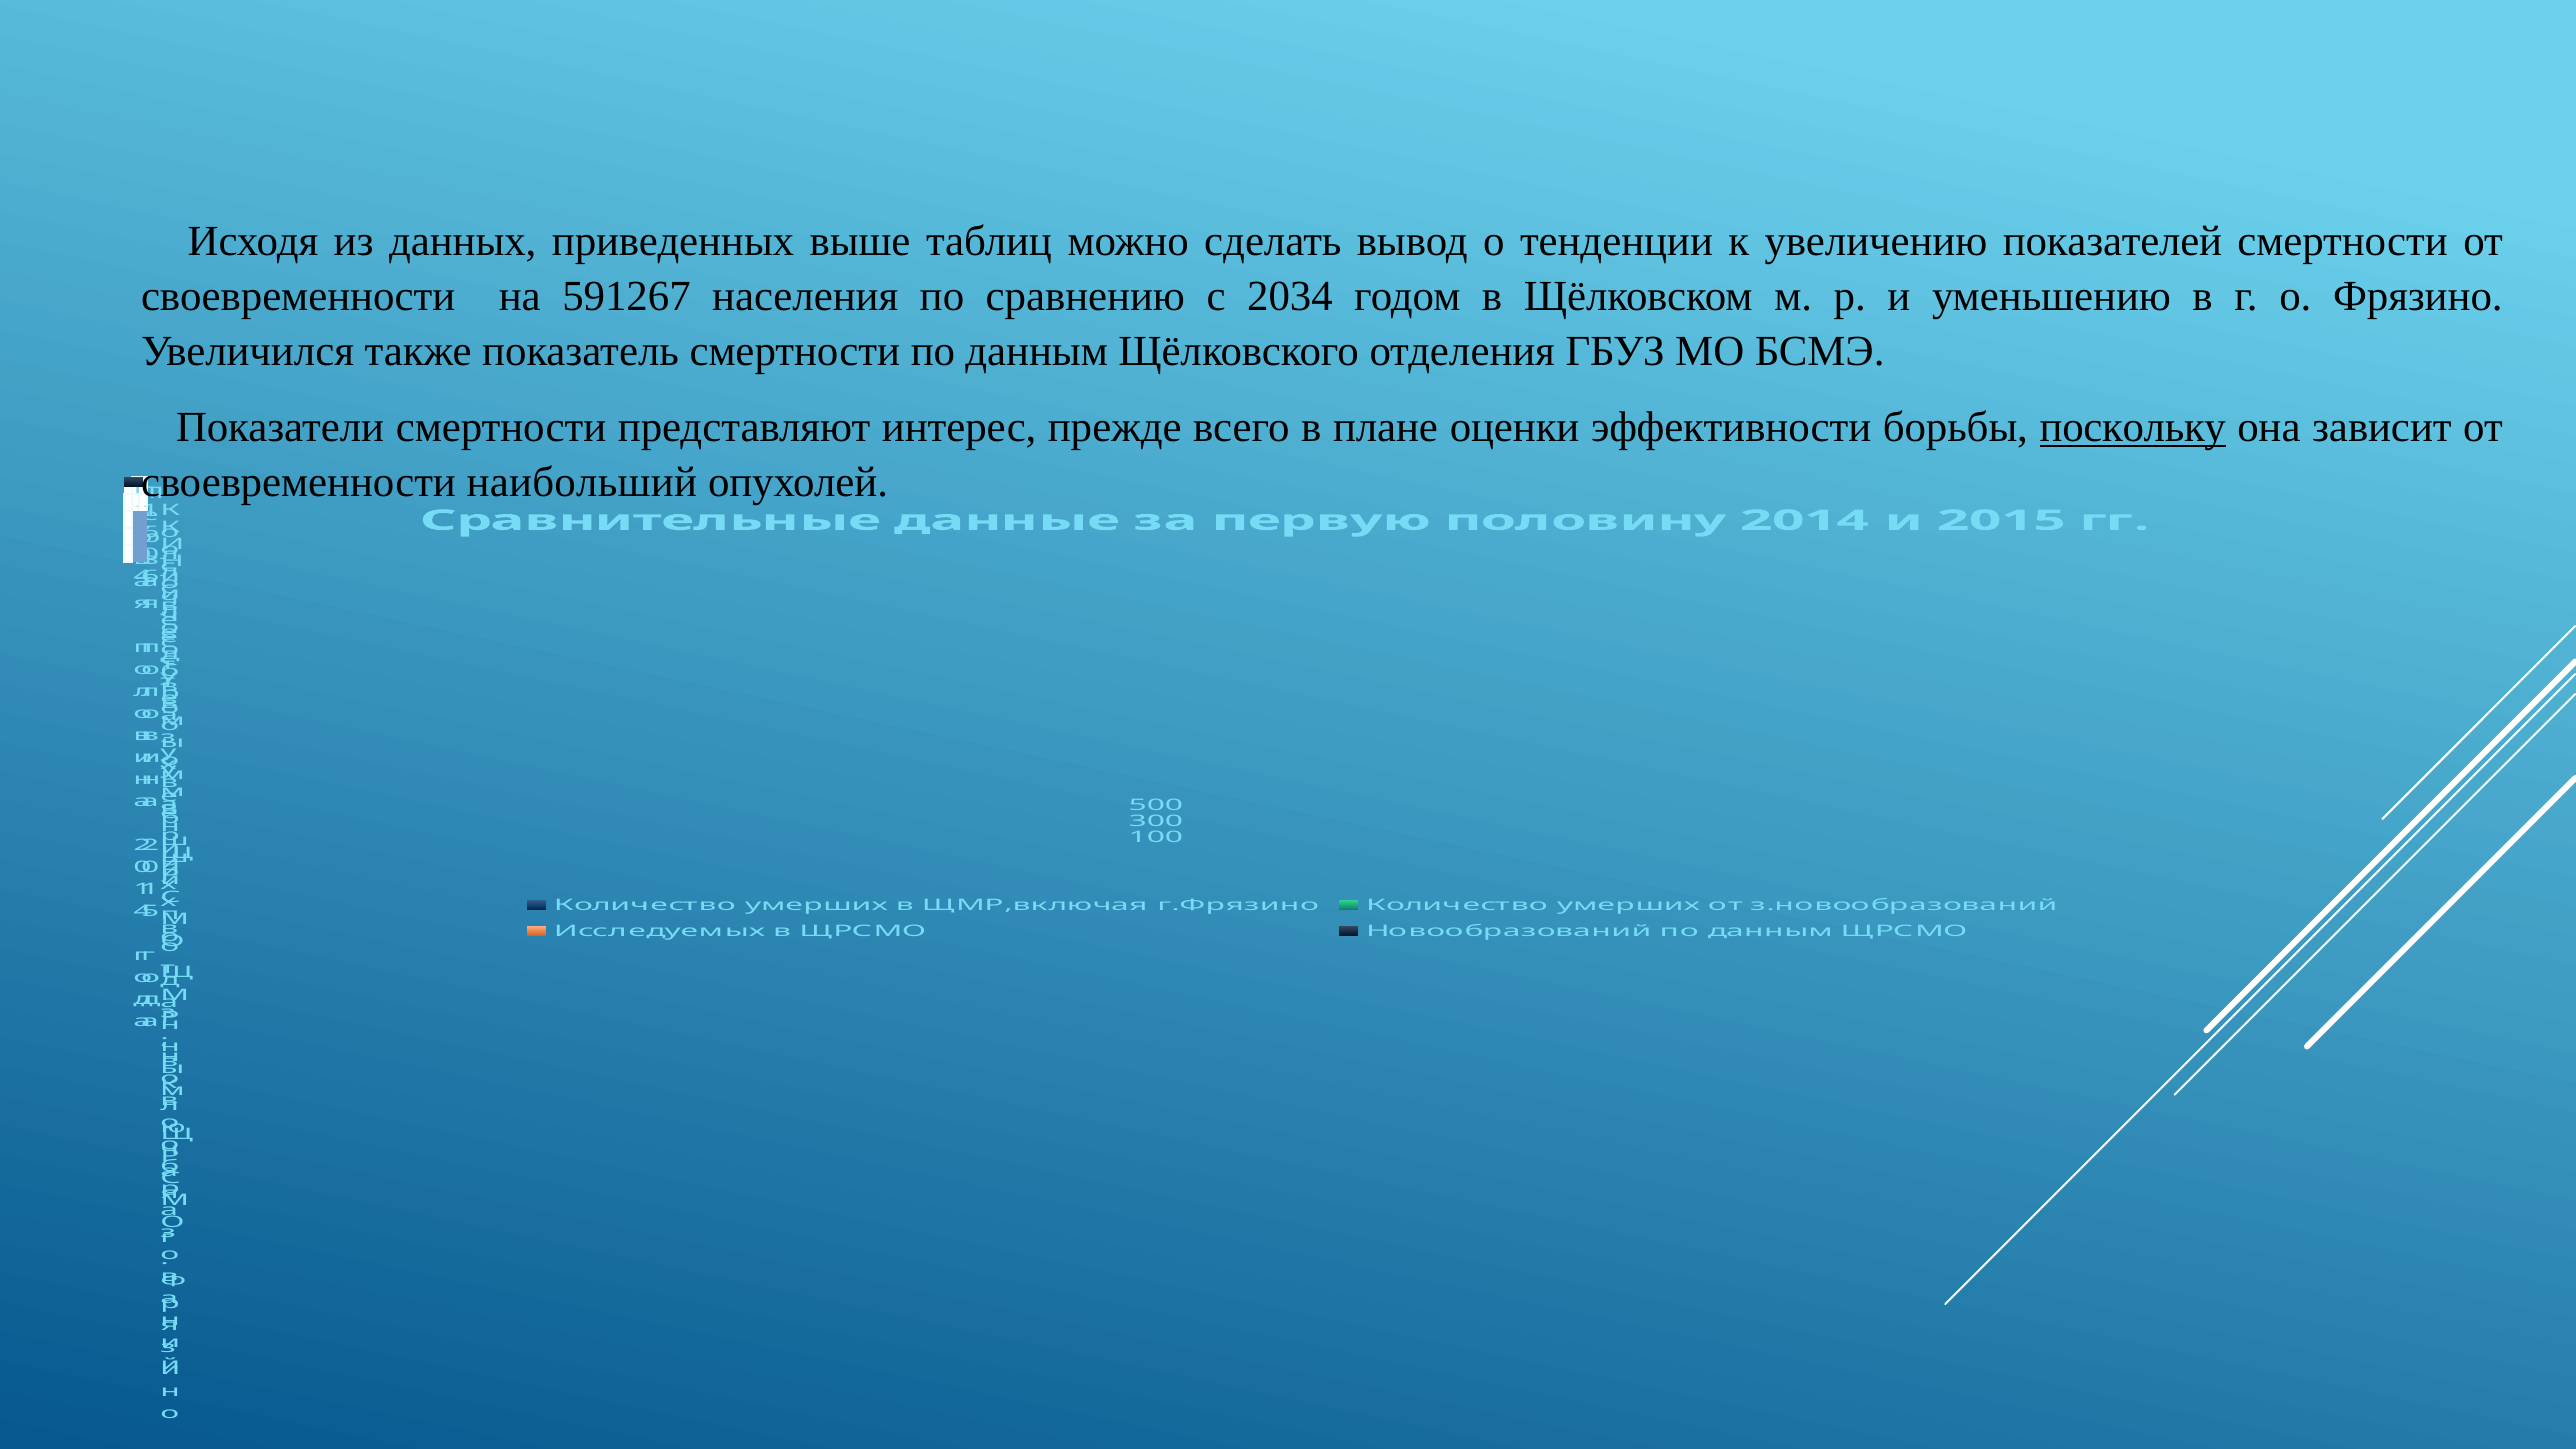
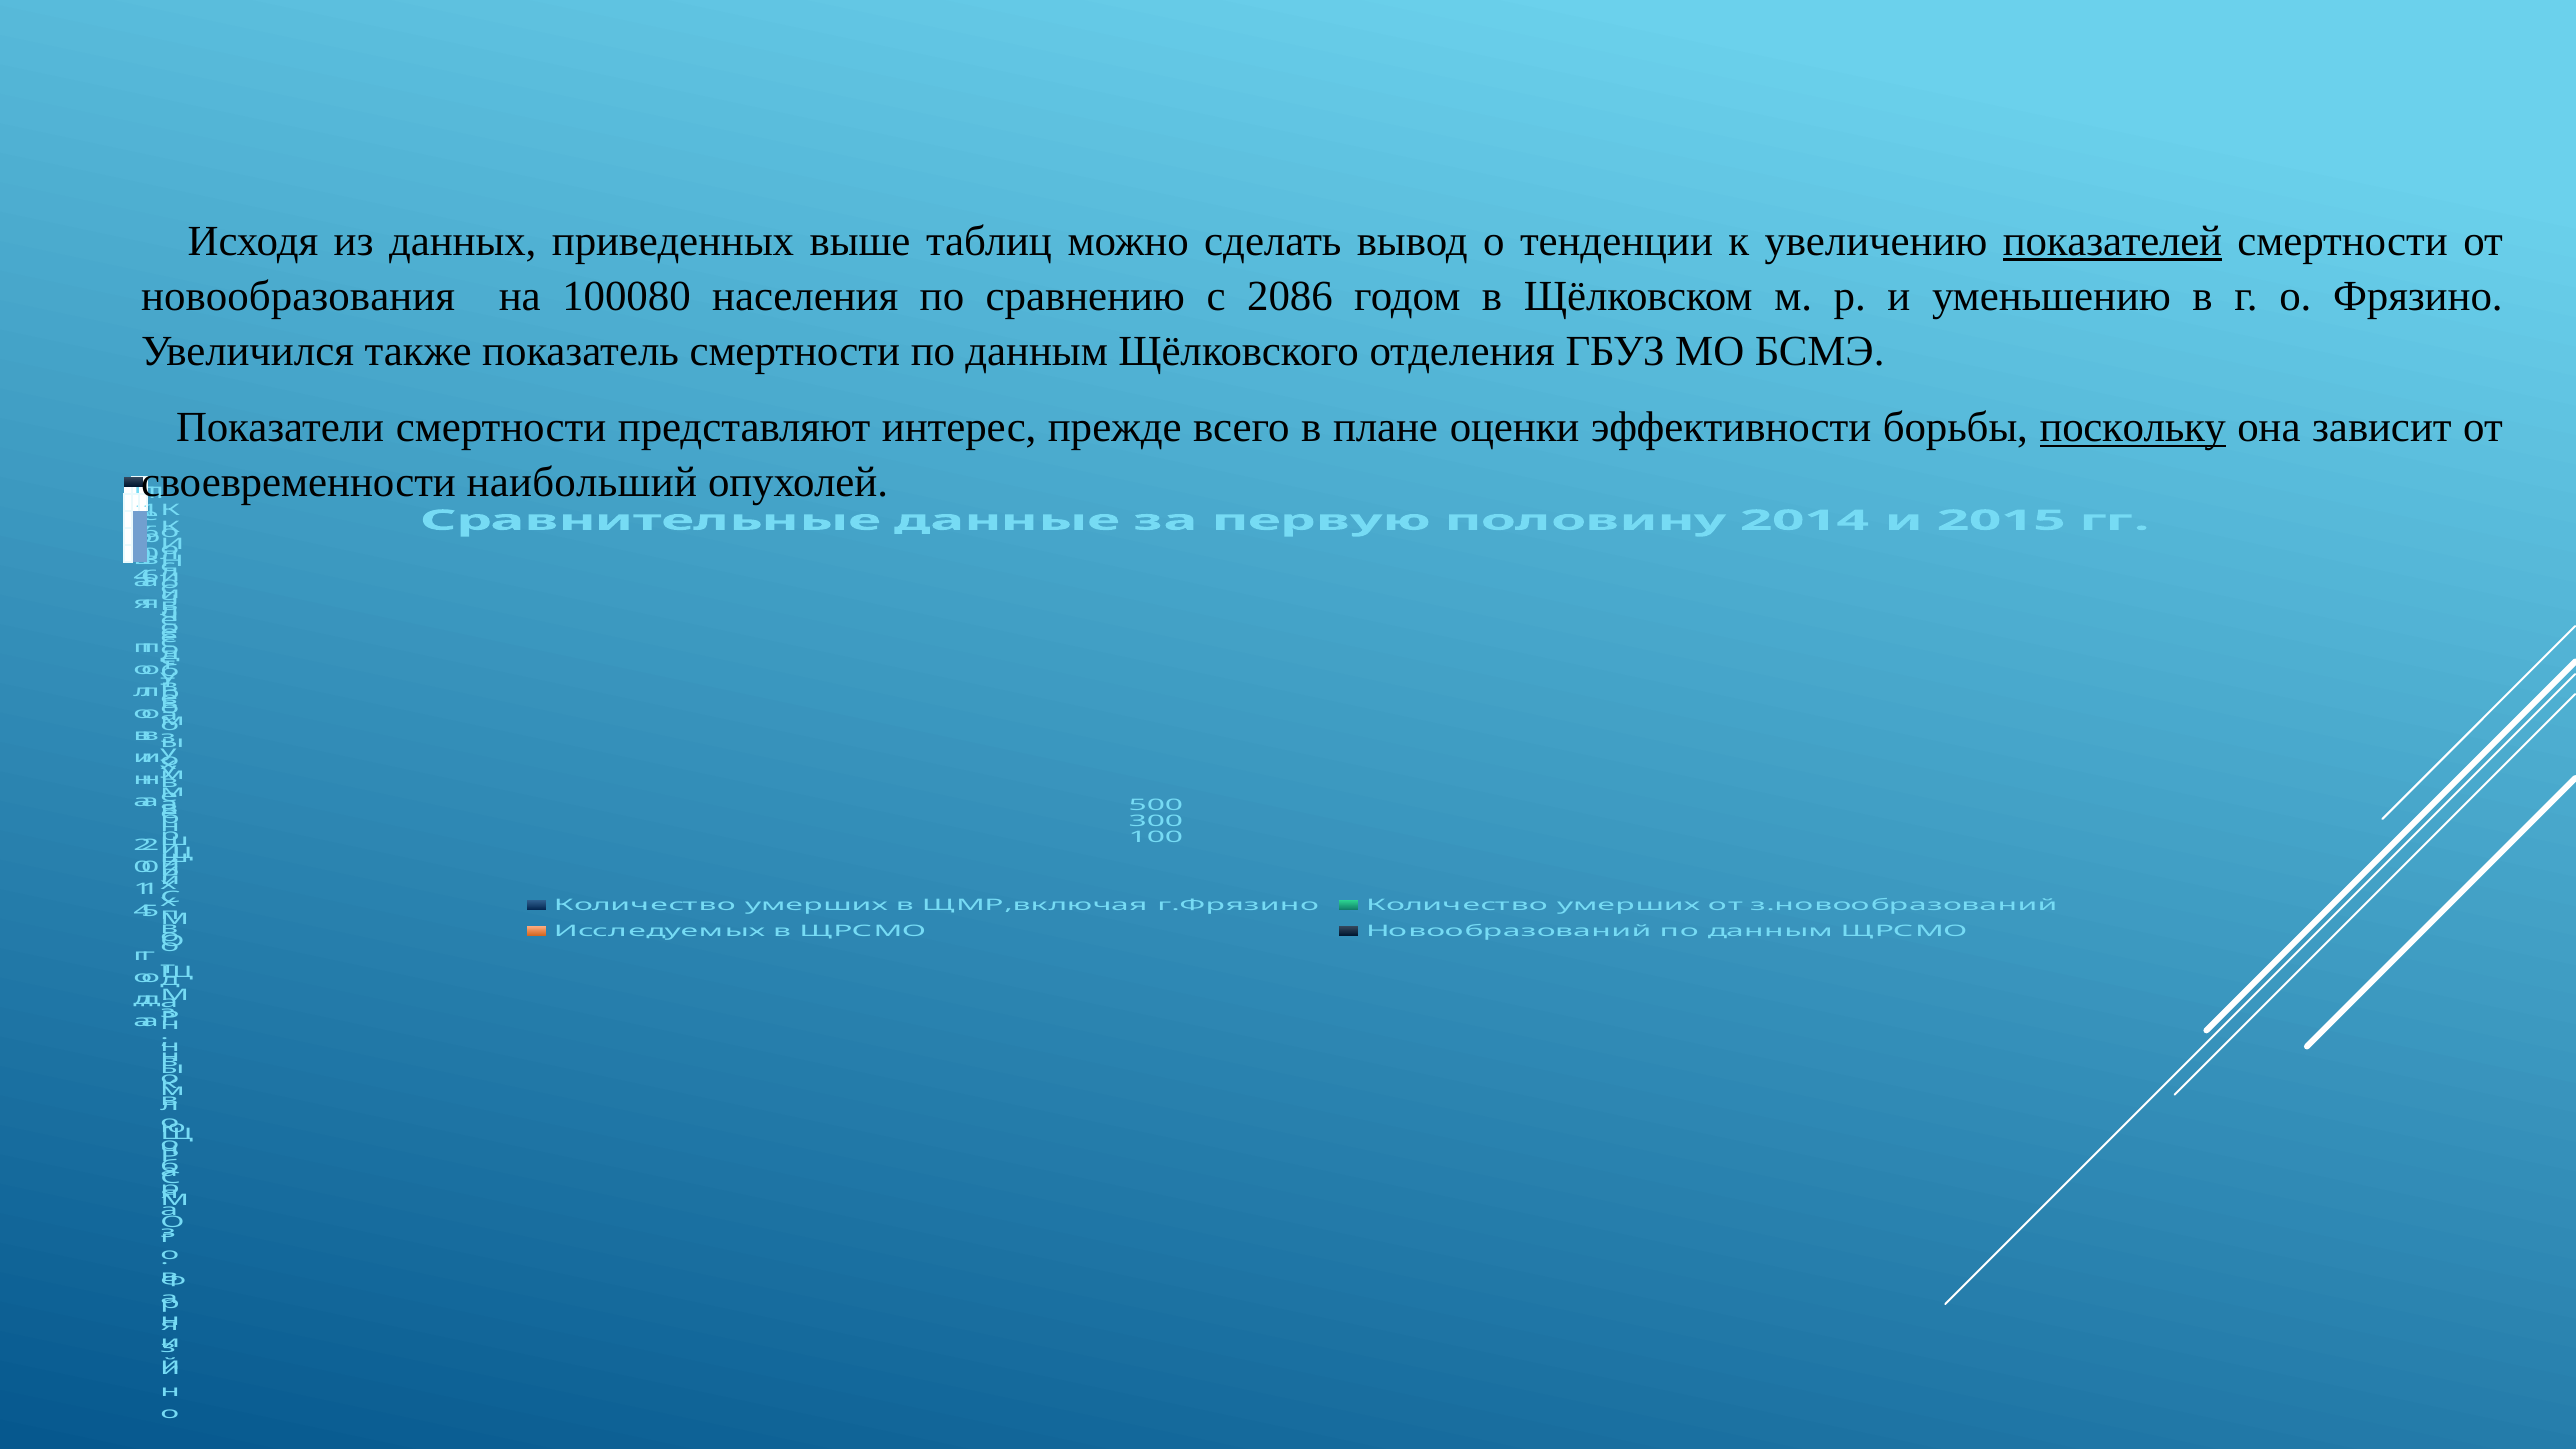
показателей underline: none -> present
своевременности at (298, 296): своевременности -> новообразования
591267: 591267 -> 100080
2034: 2034 -> 2086
